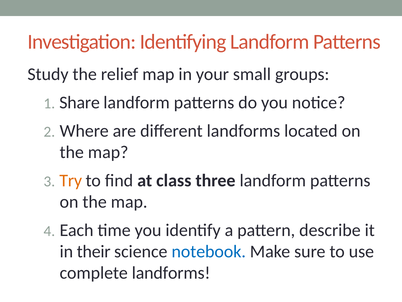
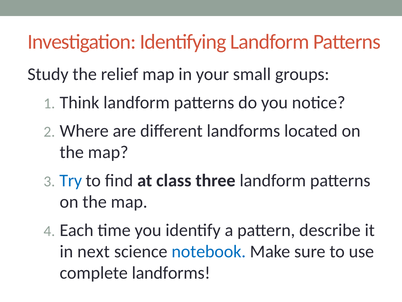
Share: Share -> Think
Try colour: orange -> blue
their: their -> next
